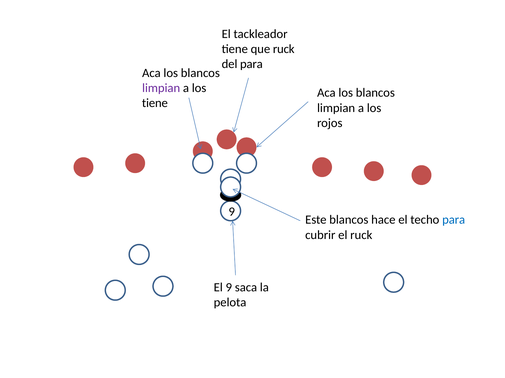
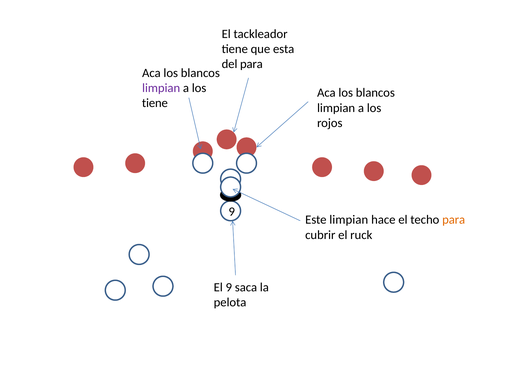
que ruck: ruck -> esta
Este blancos: blancos -> limpian
para at (454, 220) colour: blue -> orange
